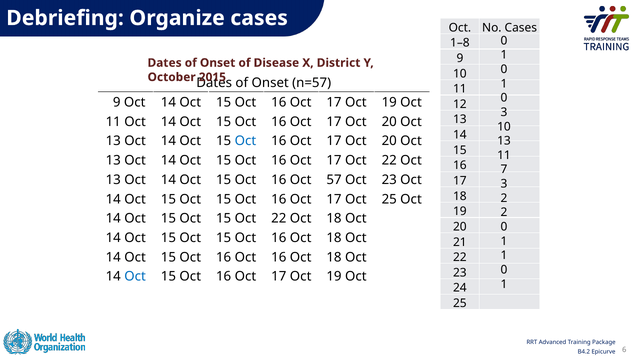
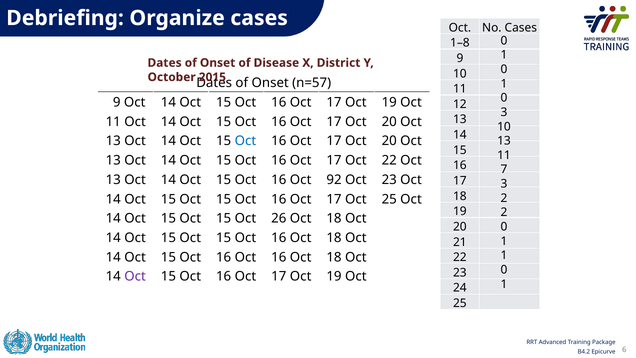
57: 57 -> 92
15 Oct 22: 22 -> 26
Oct at (135, 276) colour: blue -> purple
